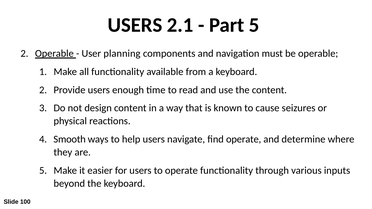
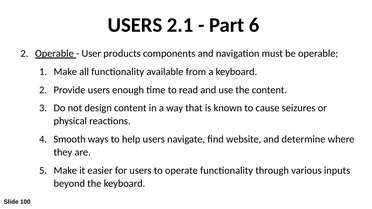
Part 5: 5 -> 6
planning: planning -> products
find operate: operate -> website
